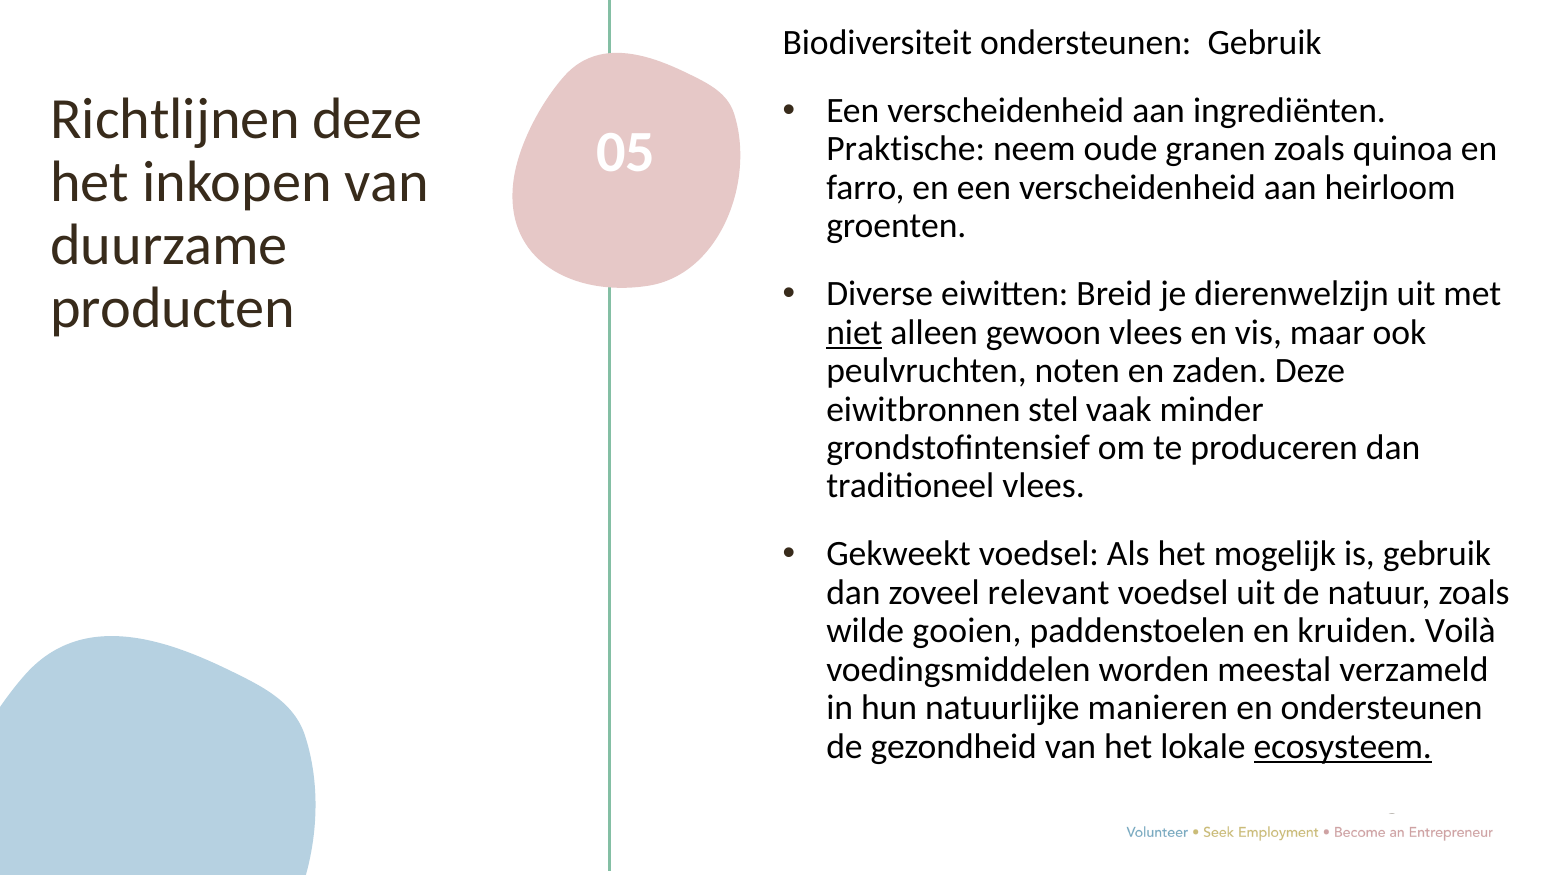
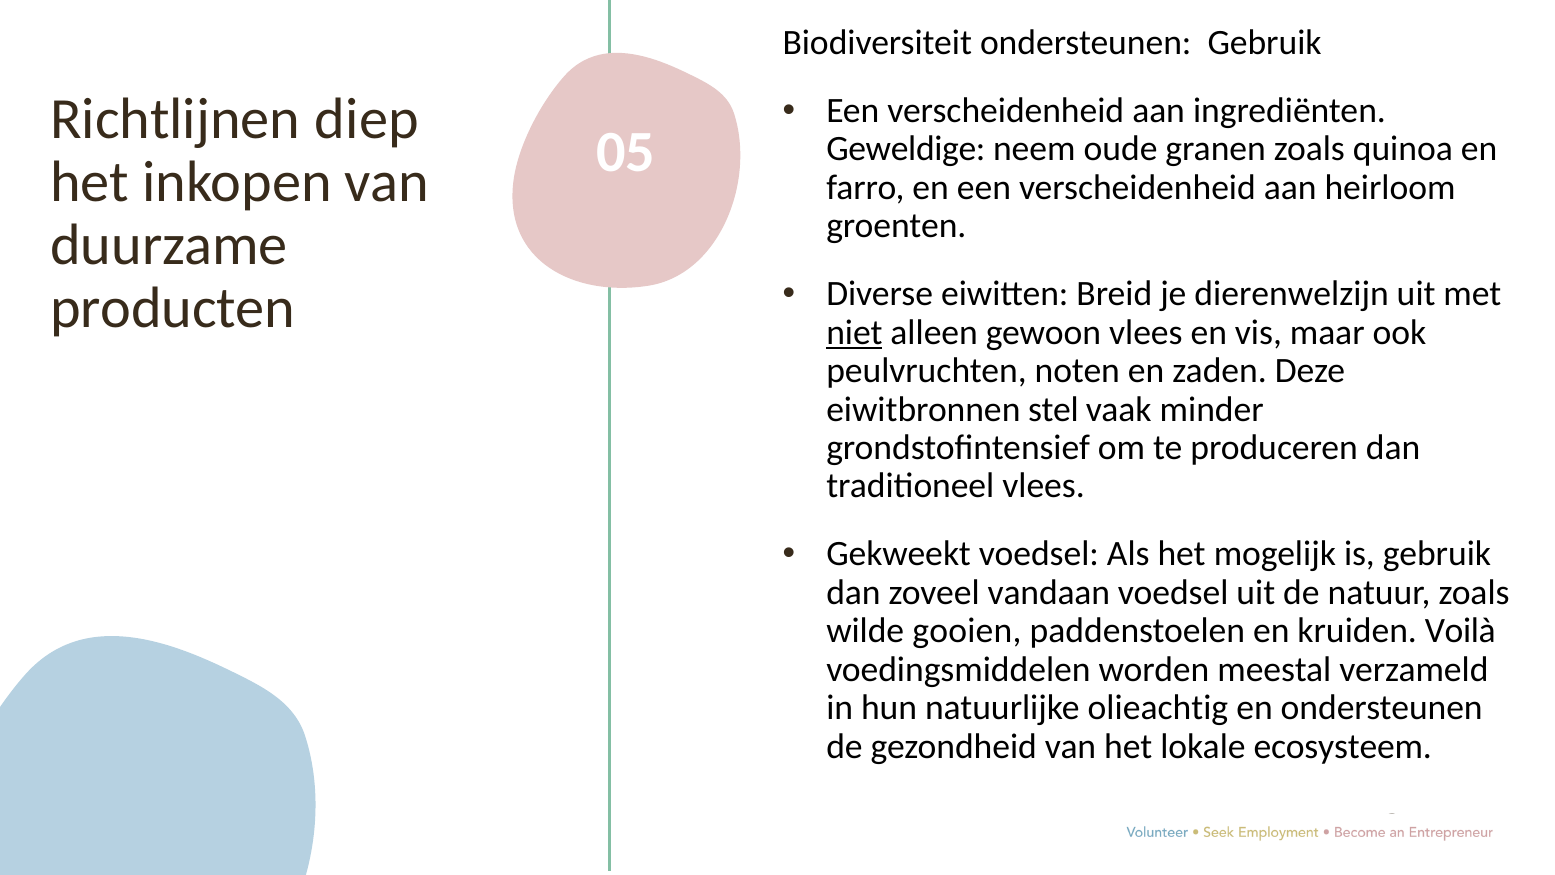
Richtlijnen deze: deze -> diep
Praktische: Praktische -> Geweldige
relevant: relevant -> vandaan
manieren: manieren -> olieachtig
ecosysteem underline: present -> none
